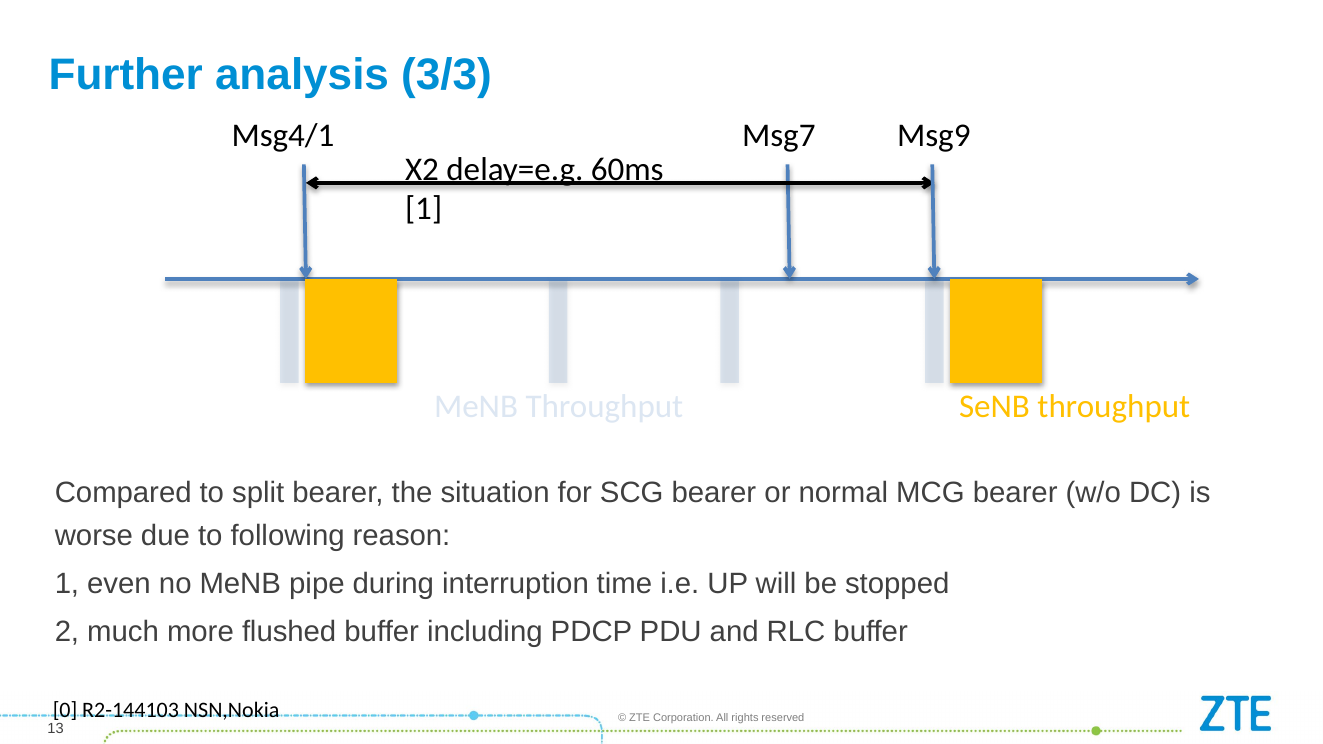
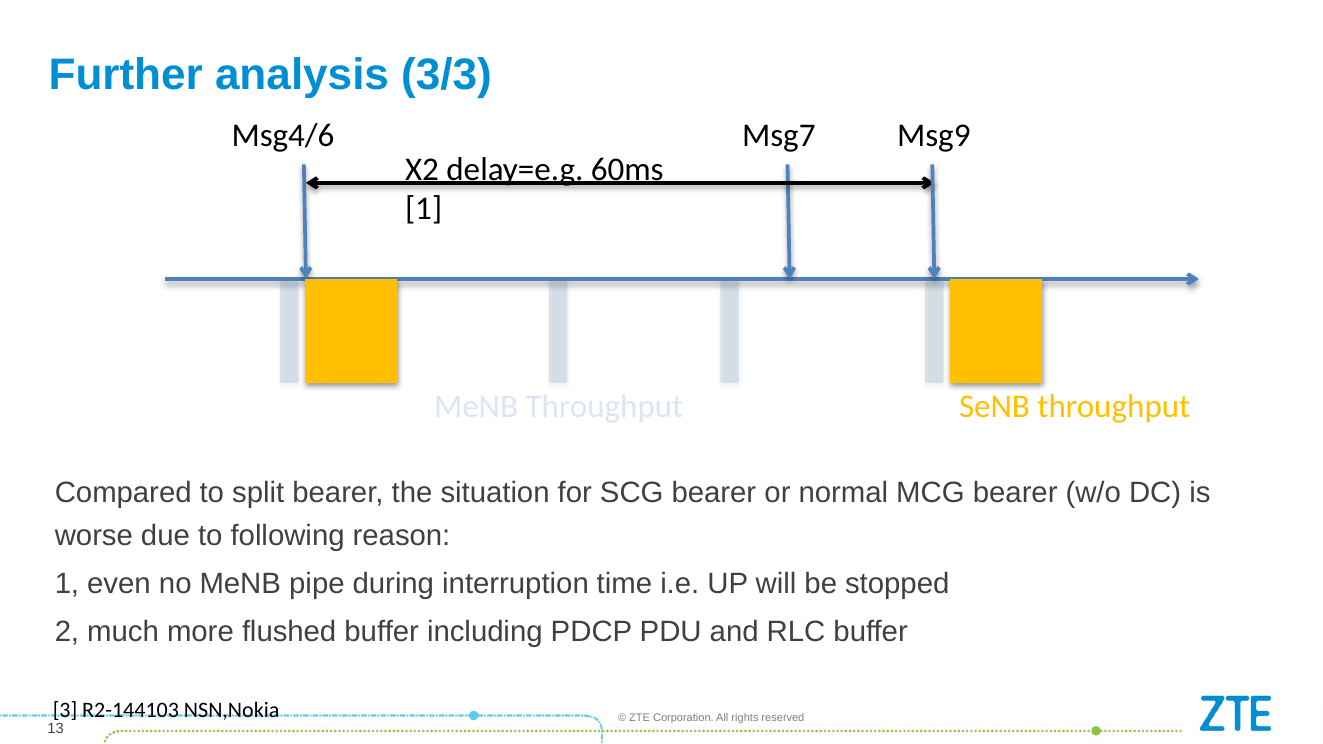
Msg4/1: Msg4/1 -> Msg4/6
0: 0 -> 3
